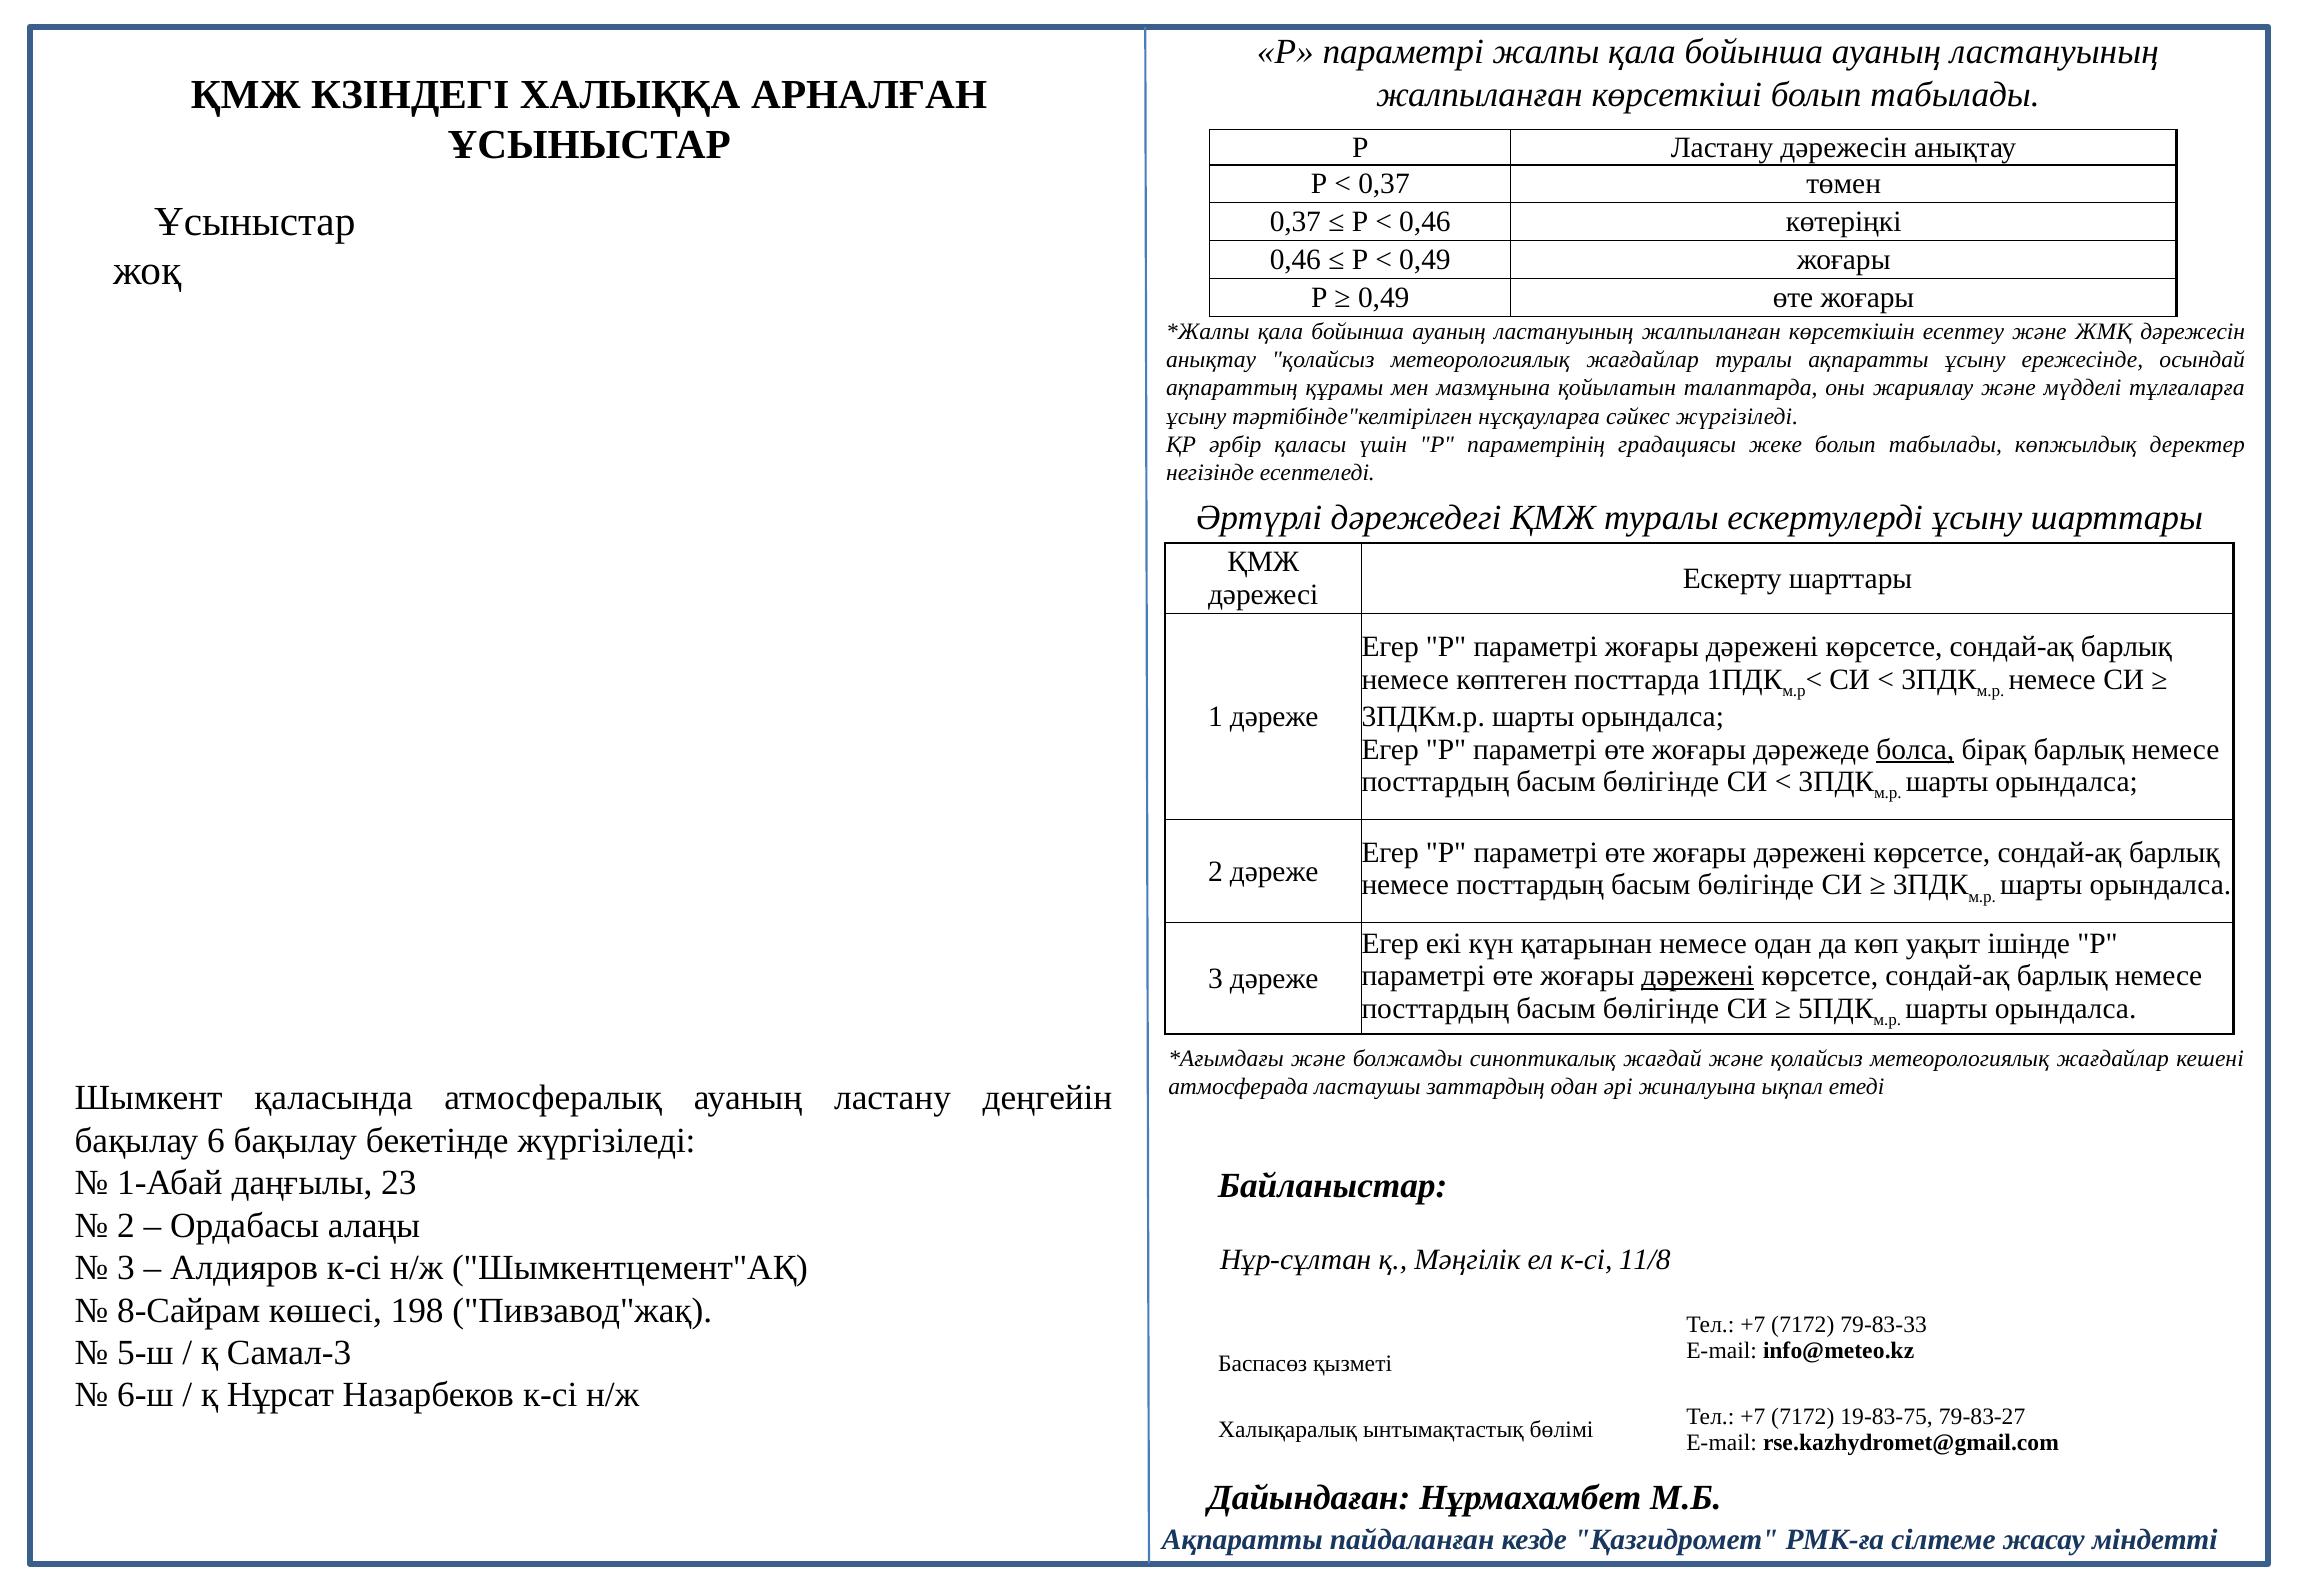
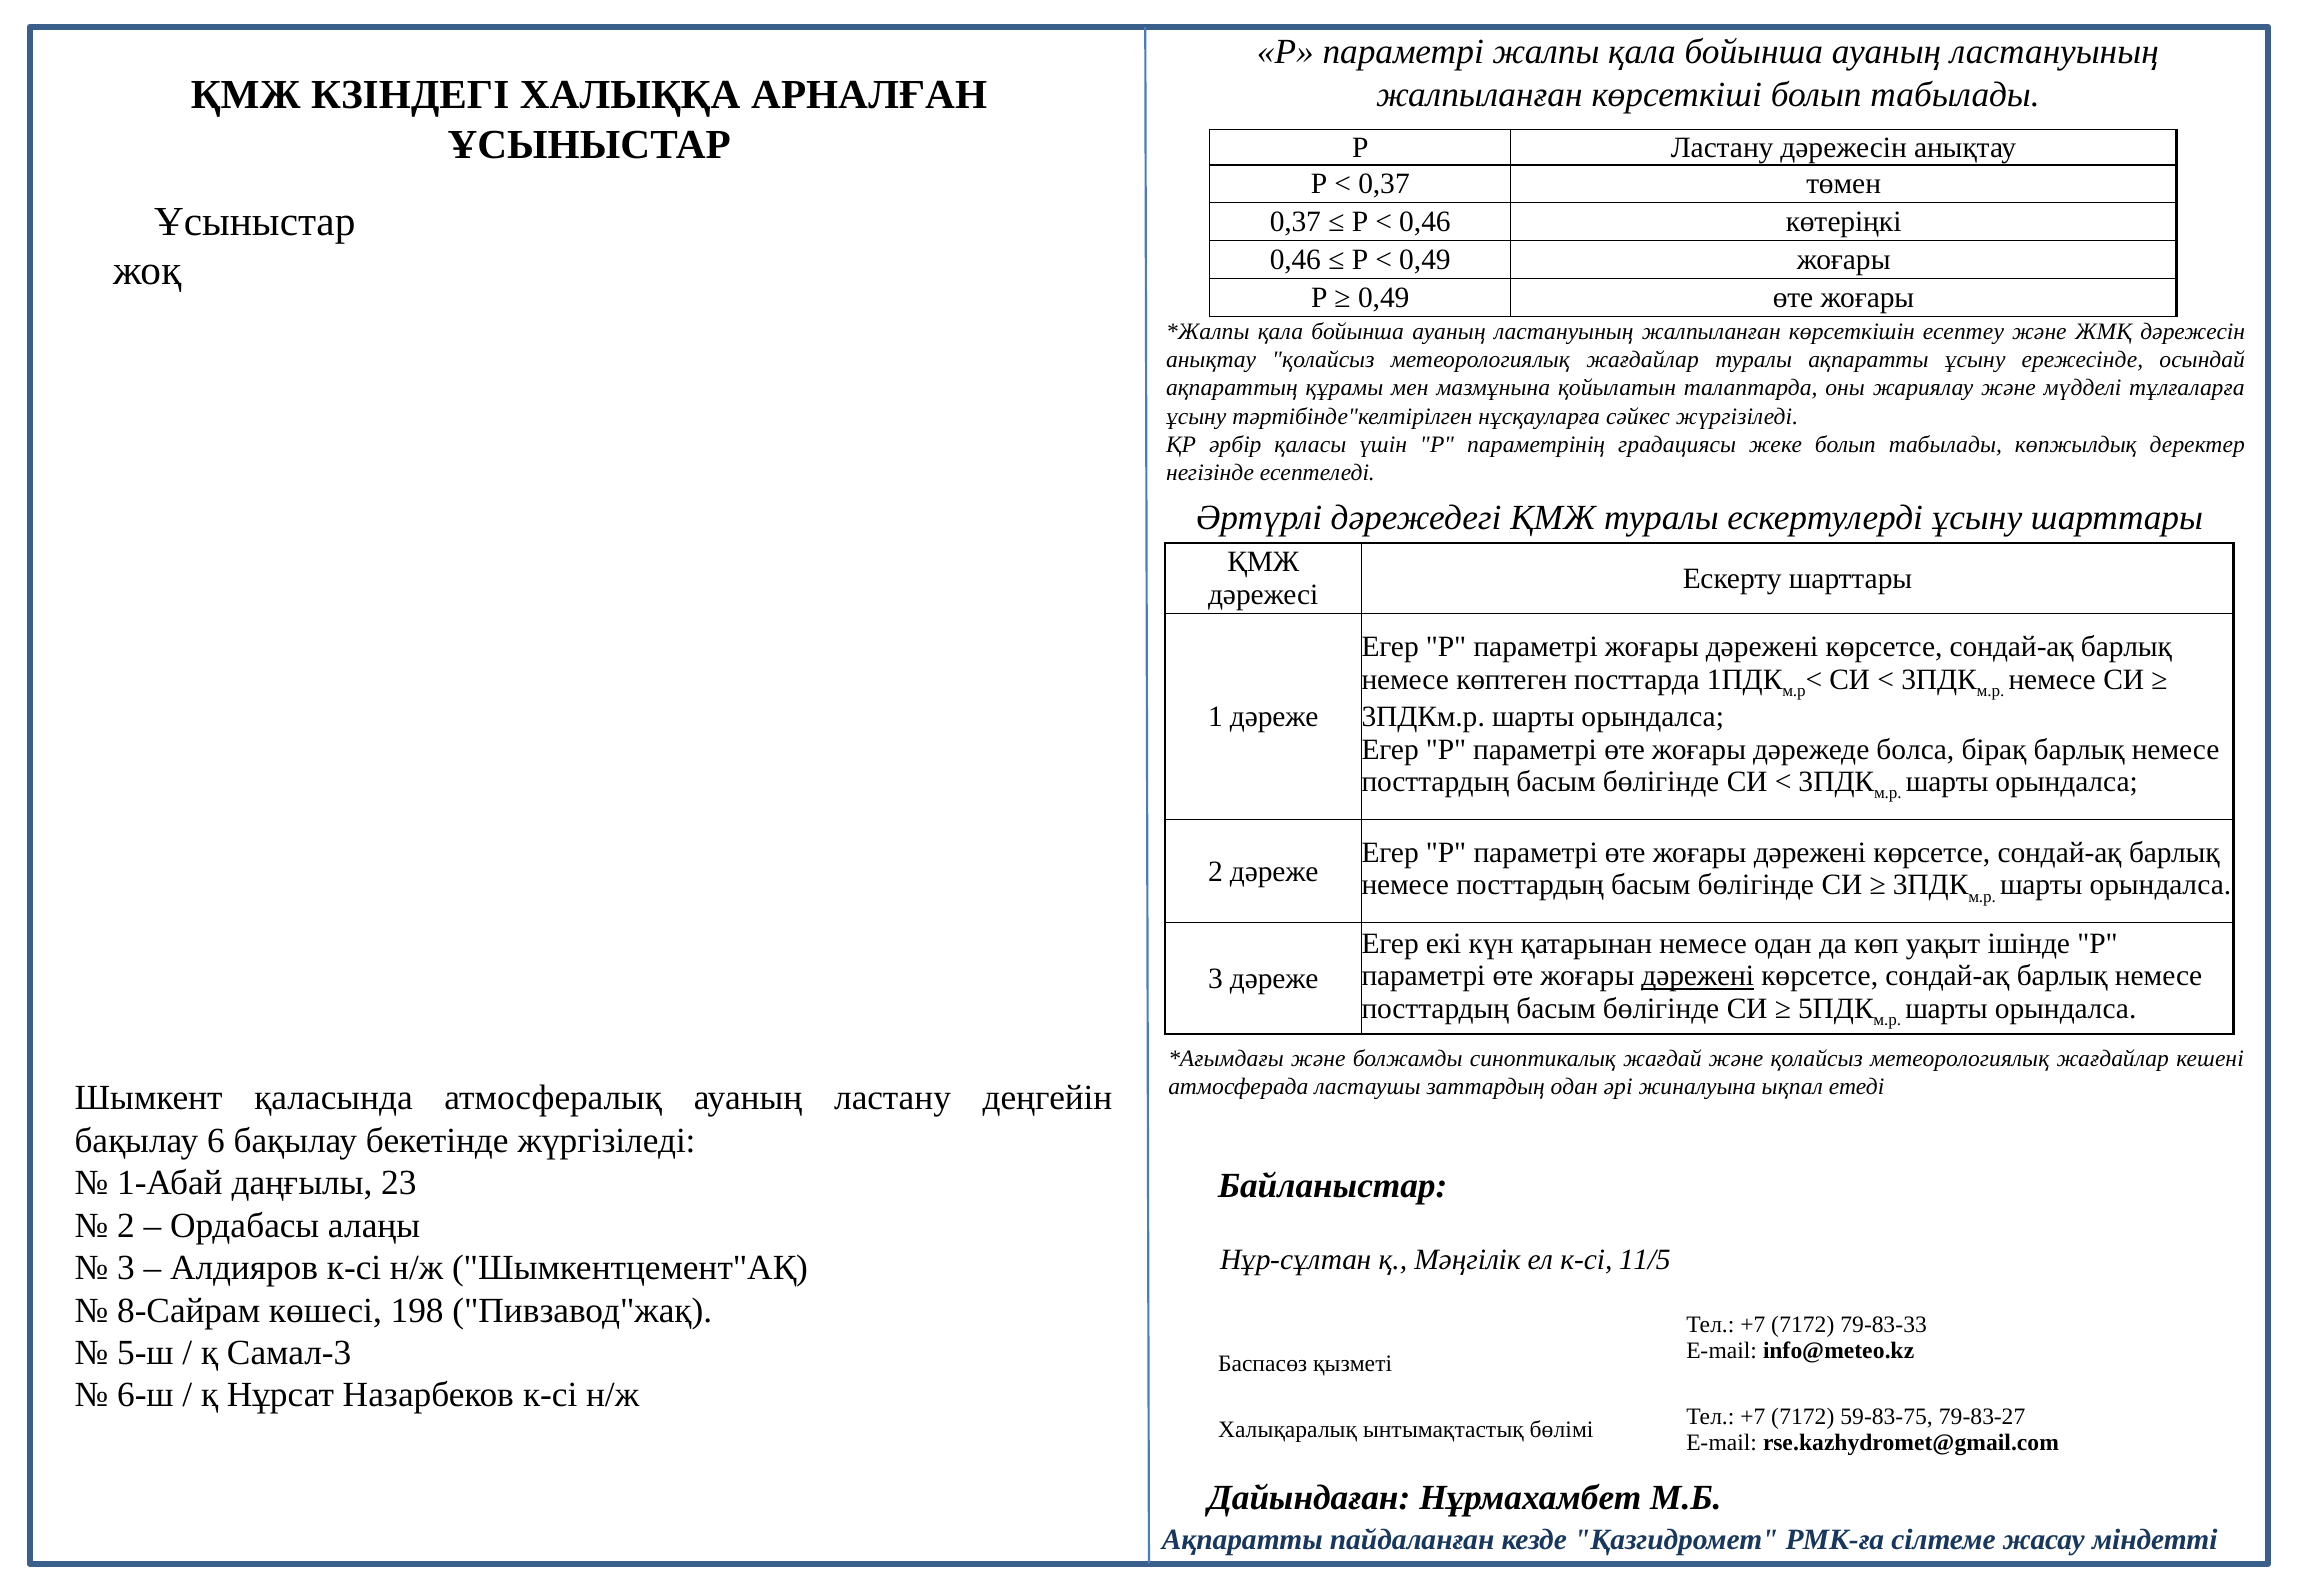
болса underline: present -> none
11/8: 11/8 -> 11/5
19-83-75: 19-83-75 -> 59-83-75
